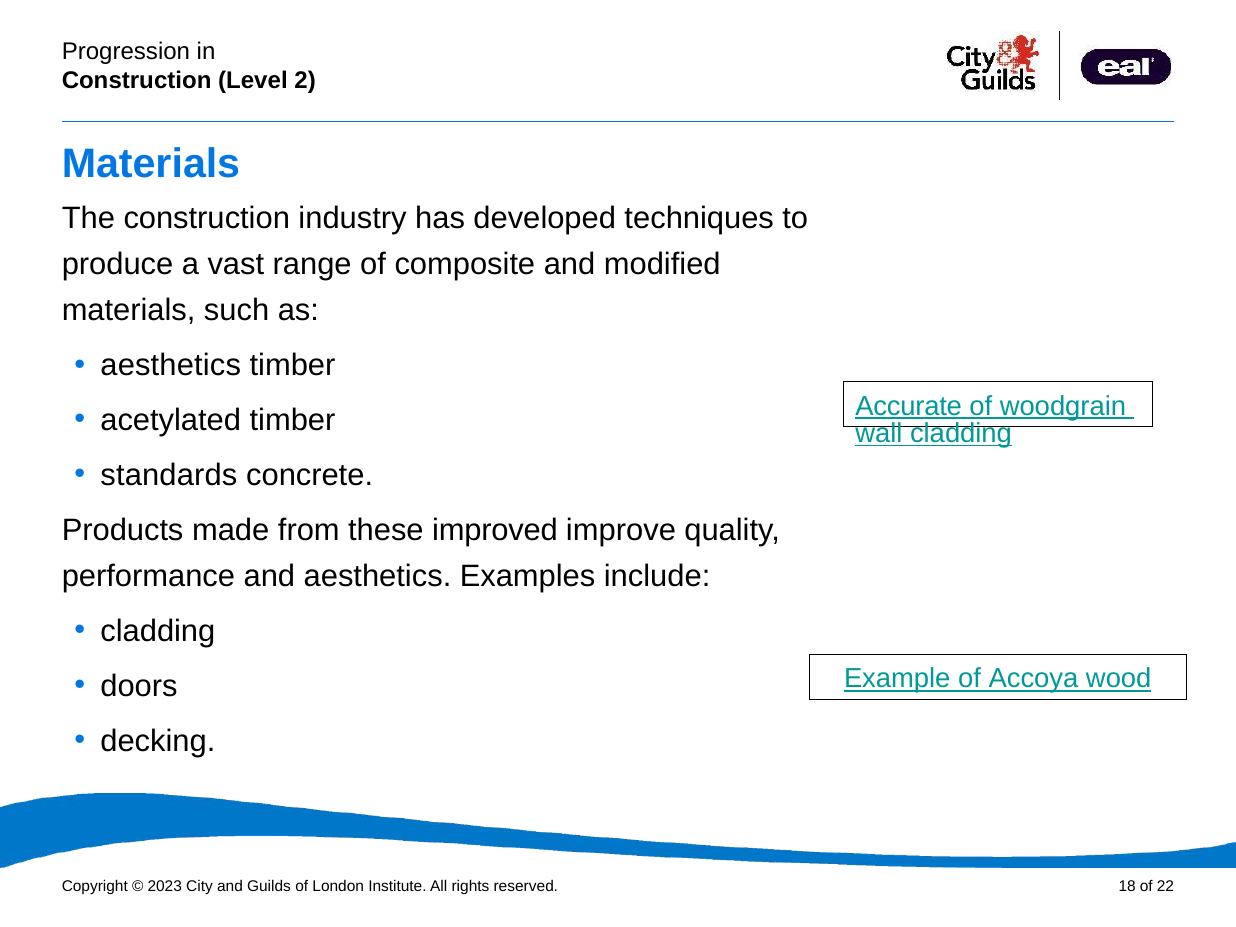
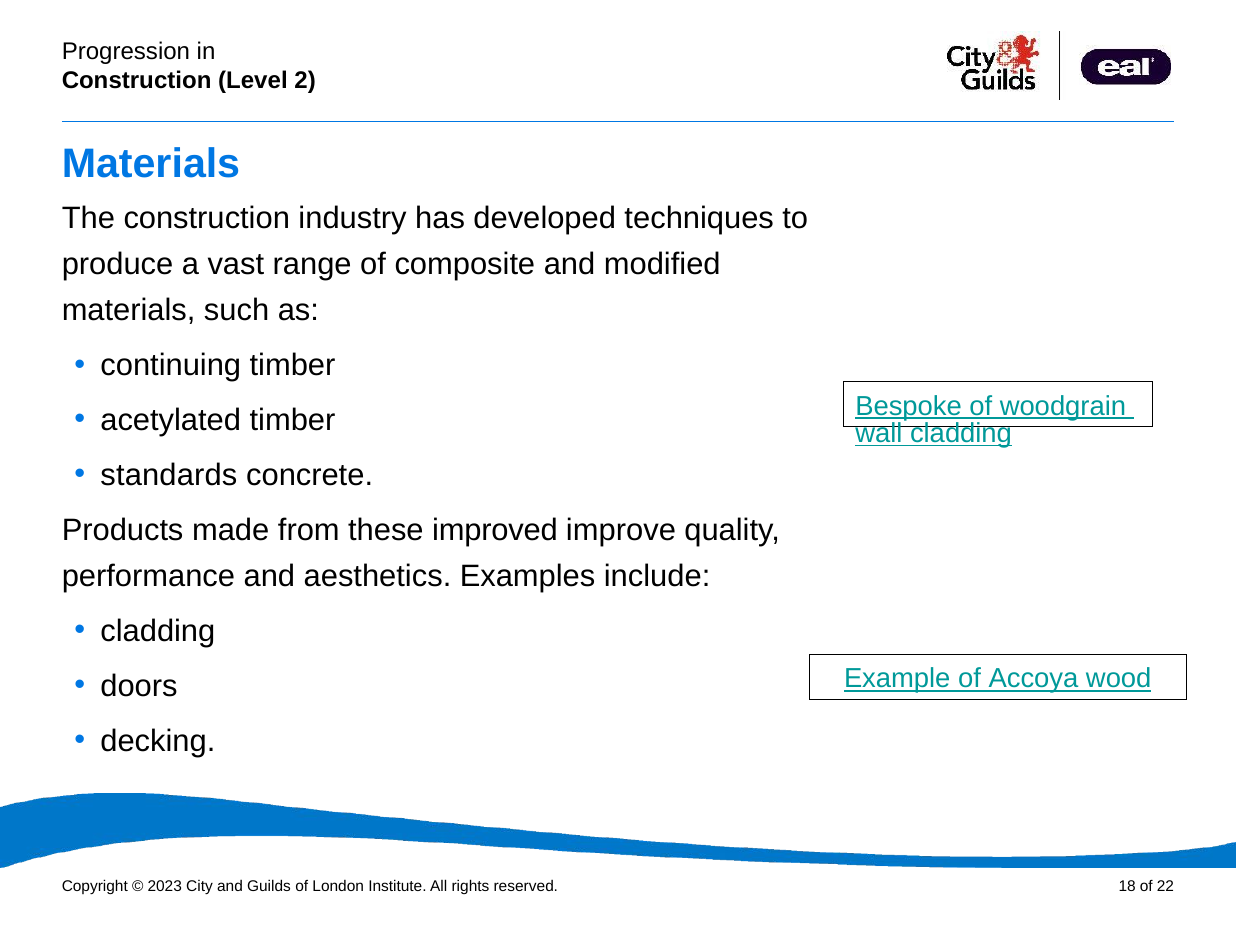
aesthetics at (171, 365): aesthetics -> continuing
Accurate: Accurate -> Bespoke
